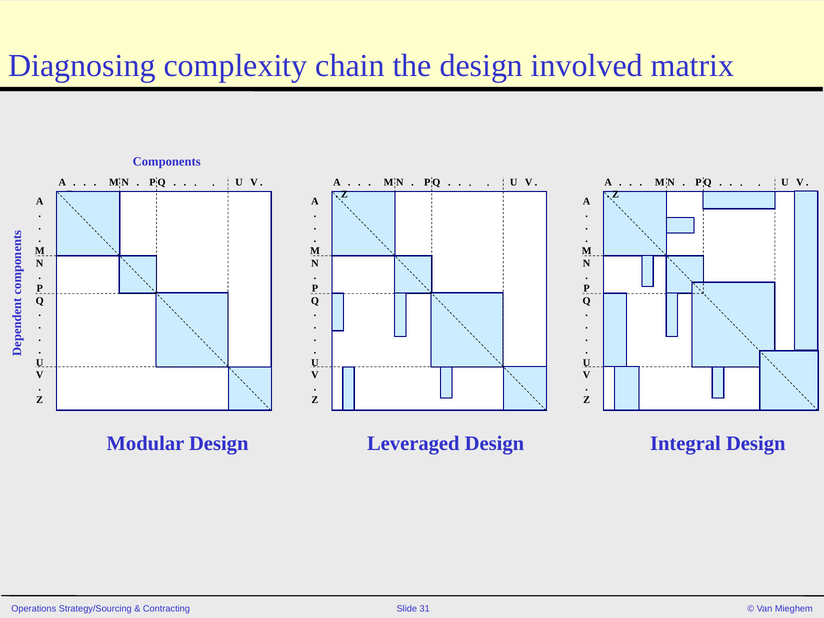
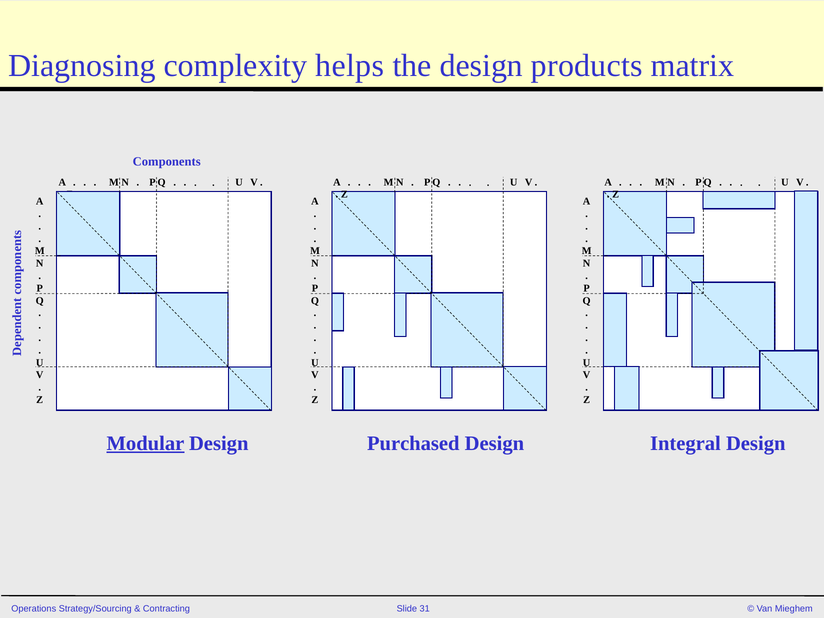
chain: chain -> helps
involved: involved -> products
Modular underline: none -> present
Leveraged: Leveraged -> Purchased
